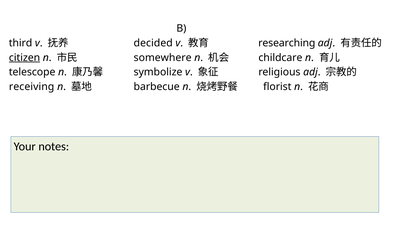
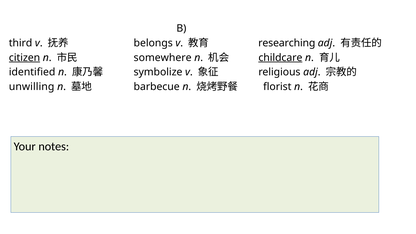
decided: decided -> belongs
childcare underline: none -> present
telescope: telescope -> identified
receiving: receiving -> unwilling
